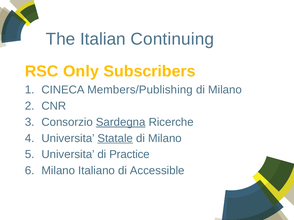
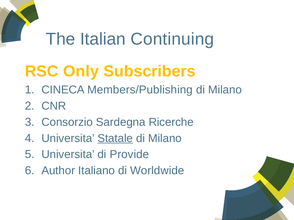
Sardegna underline: present -> none
Practice: Practice -> Provide
Milano at (58, 171): Milano -> Author
Accessible: Accessible -> Worldwide
